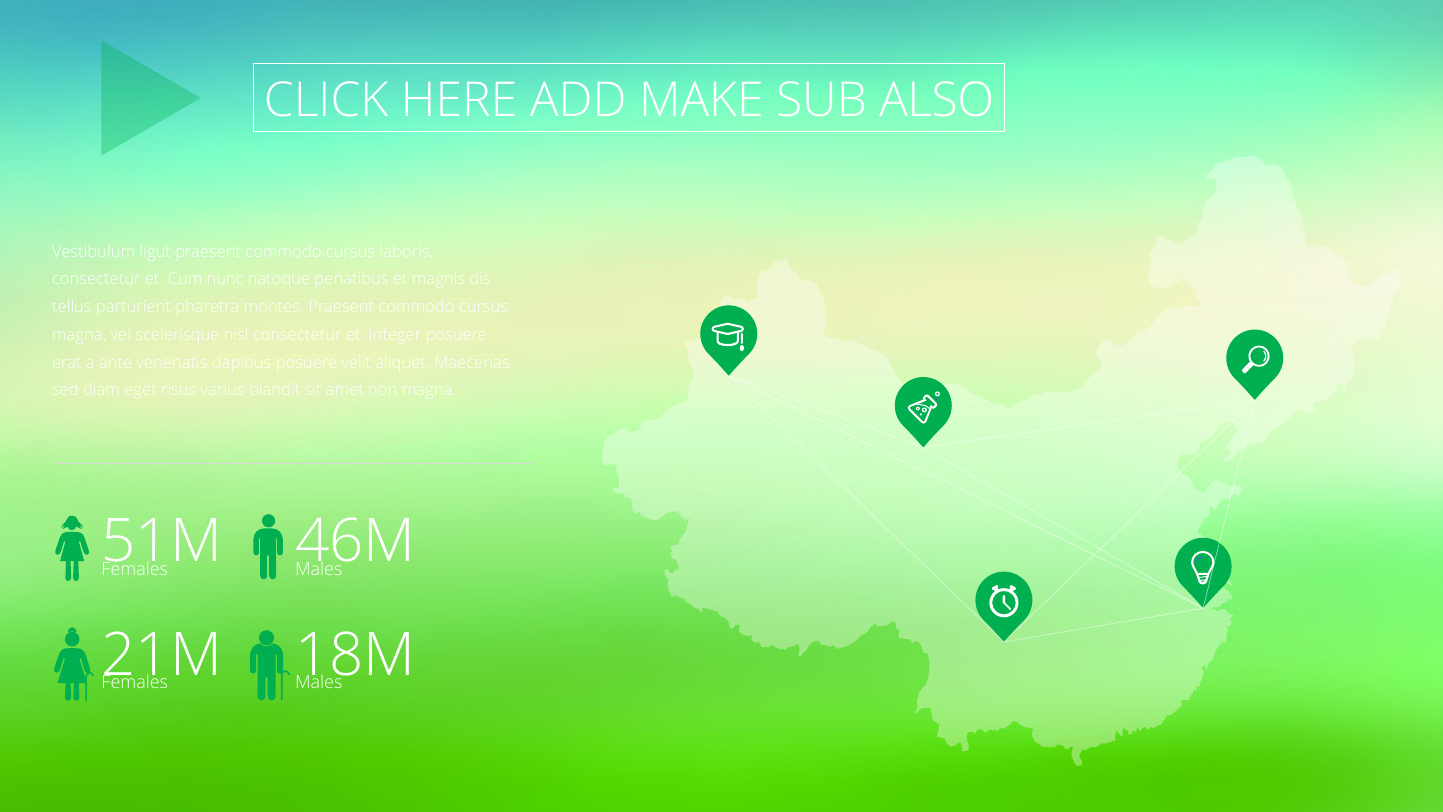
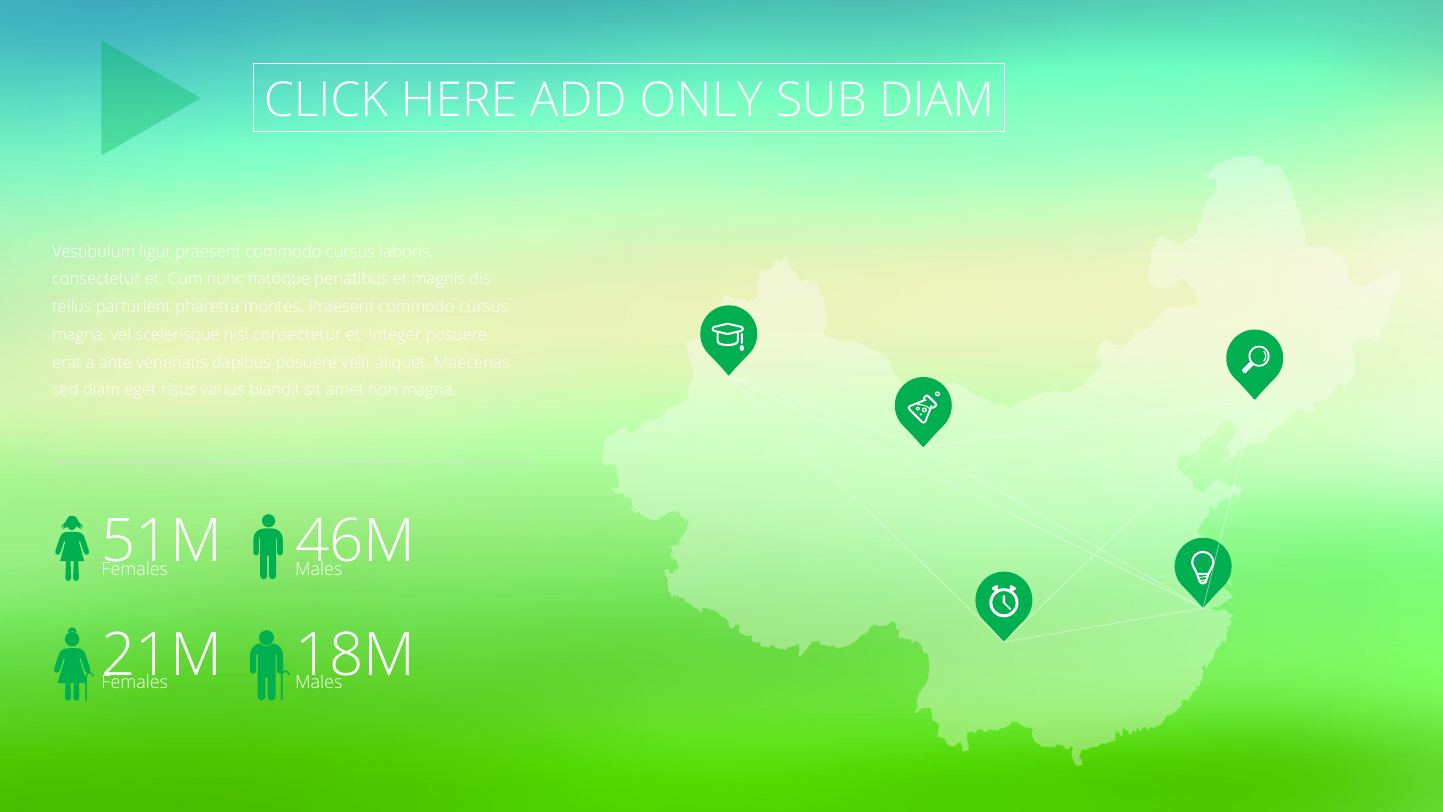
MAKE: MAKE -> ONLY
SUB ALSO: ALSO -> DIAM
